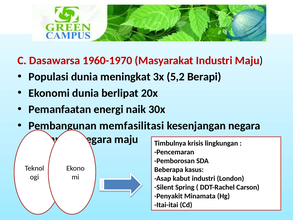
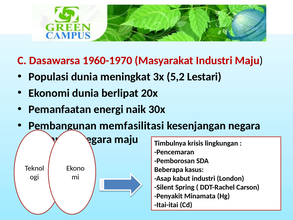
Berapi: Berapi -> Lestari
